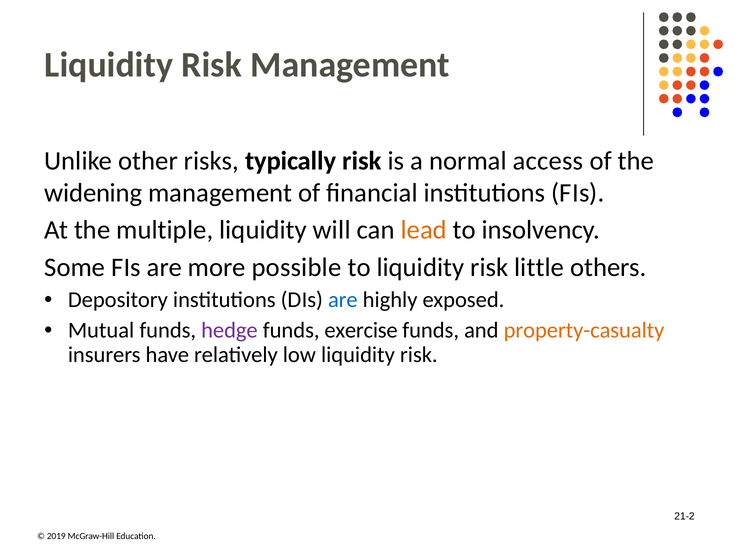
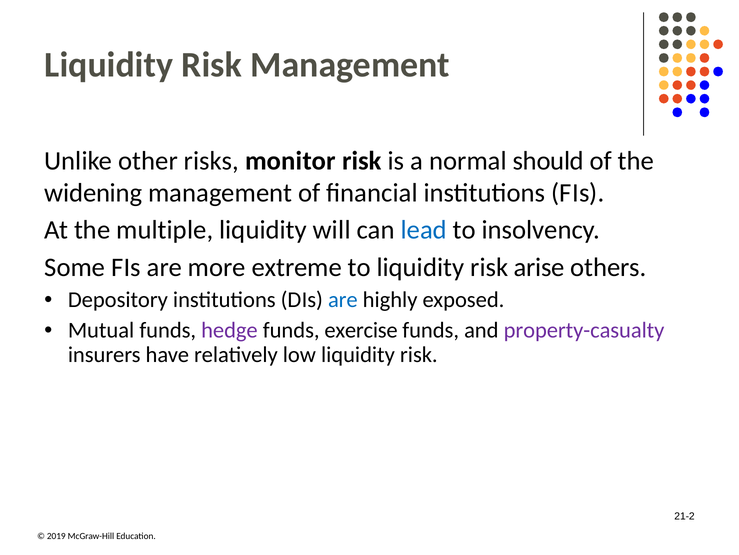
typically: typically -> monitor
access: access -> should
lead colour: orange -> blue
possible: possible -> extreme
little: little -> arise
property-casualty colour: orange -> purple
